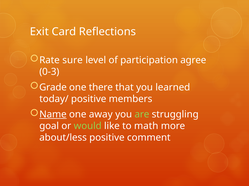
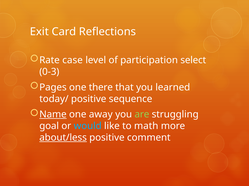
sure: sure -> case
agree: agree -> select
Grade: Grade -> Pages
members: members -> sequence
would colour: light green -> light blue
about/less underline: none -> present
